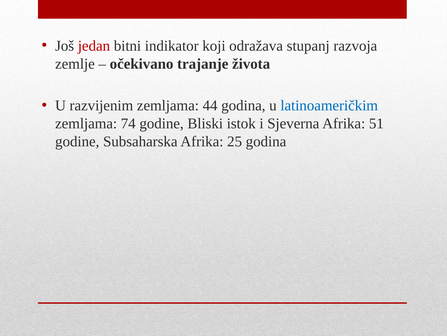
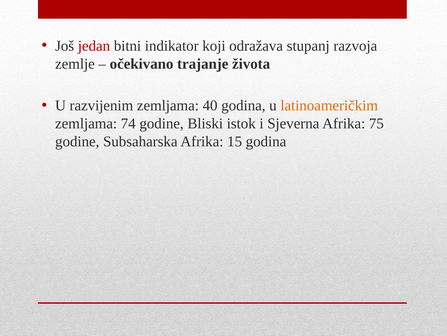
44: 44 -> 40
latinoameričkim colour: blue -> orange
51: 51 -> 75
25: 25 -> 15
